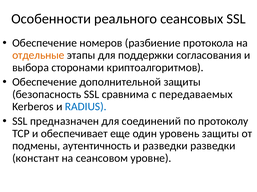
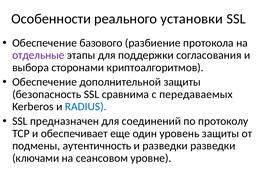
сеансовых: сеансовых -> установки
номеров: номеров -> базового
отдельные colour: orange -> purple
констант: констант -> ключами
